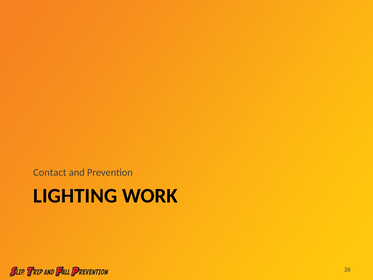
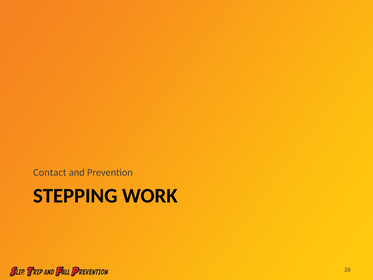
LIGHTING: LIGHTING -> STEPPING
